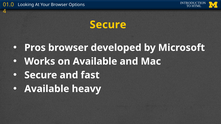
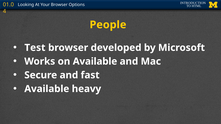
Secure at (108, 25): Secure -> People
Pros: Pros -> Test
